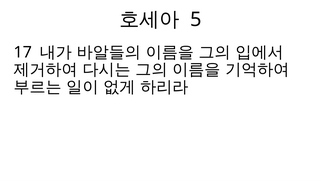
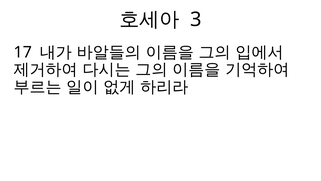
5: 5 -> 3
